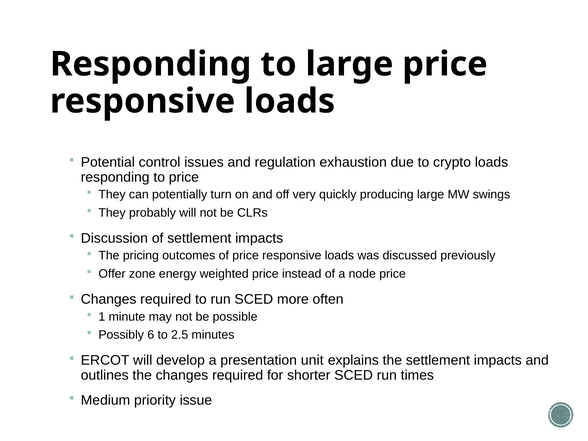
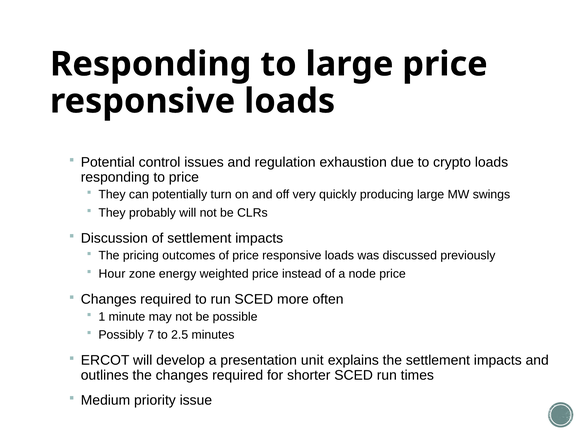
Offer: Offer -> Hour
6: 6 -> 7
